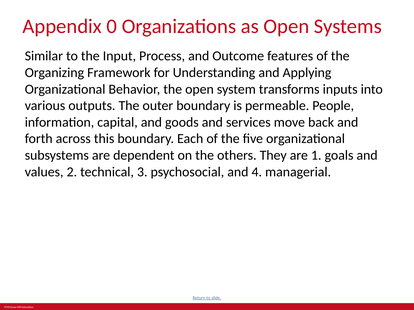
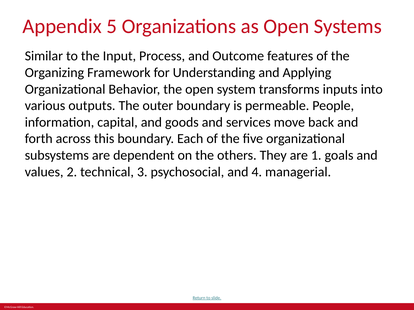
0: 0 -> 5
